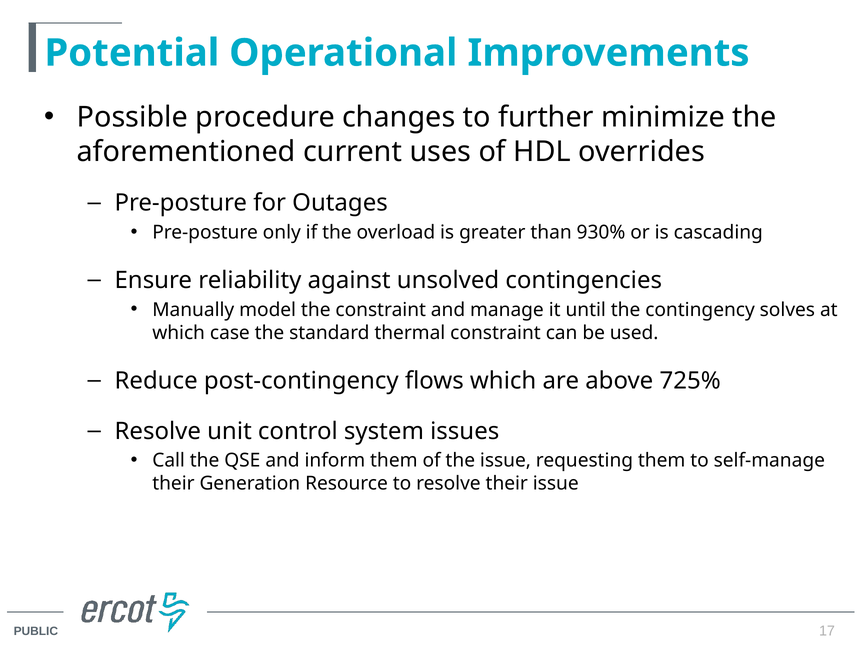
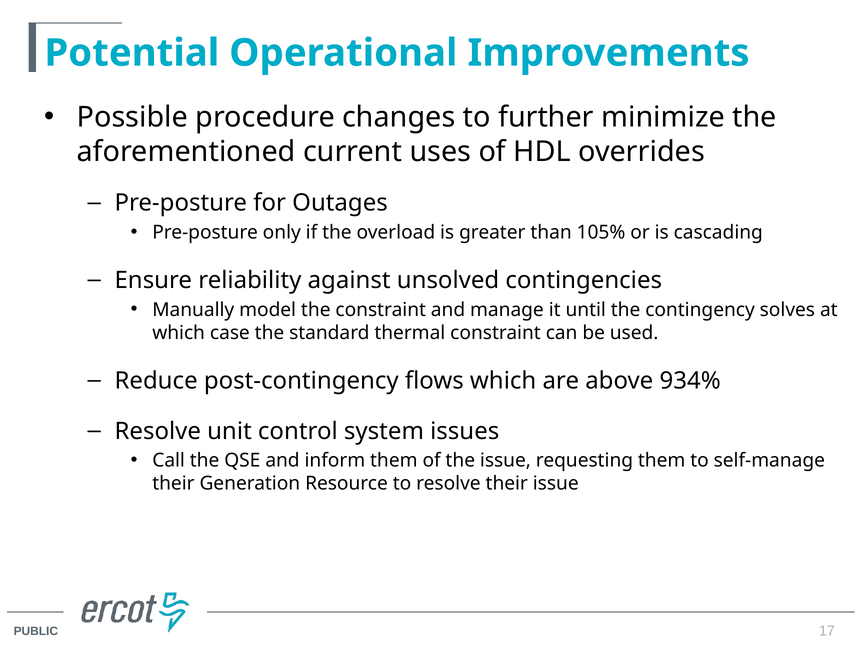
930%: 930% -> 105%
725%: 725% -> 934%
